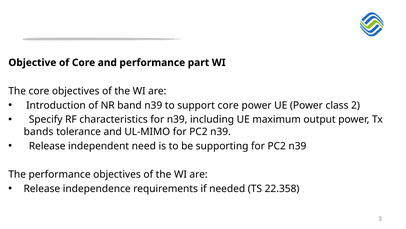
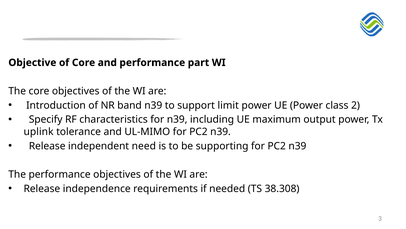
support core: core -> limit
bands: bands -> uplink
22.358: 22.358 -> 38.308
